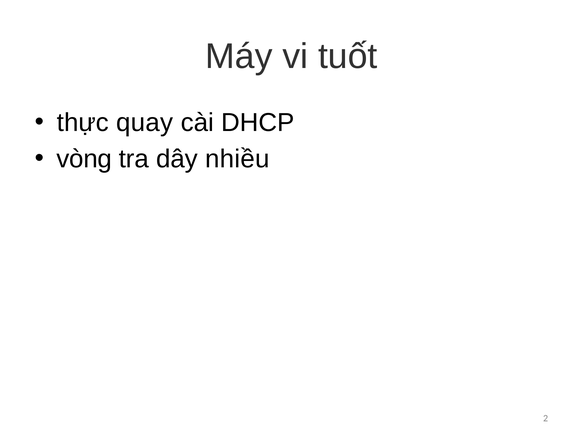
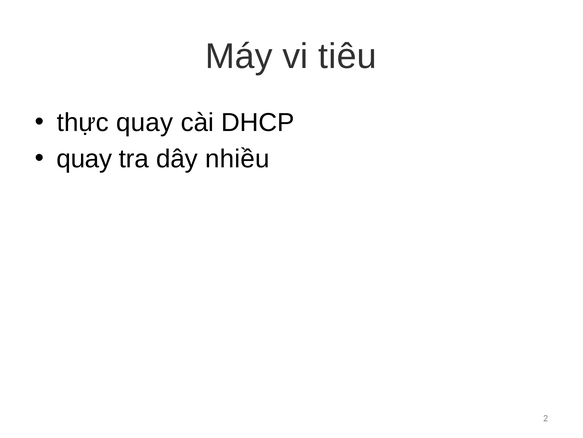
tuốt: tuốt -> tiêu
vòng at (84, 159): vòng -> quay
